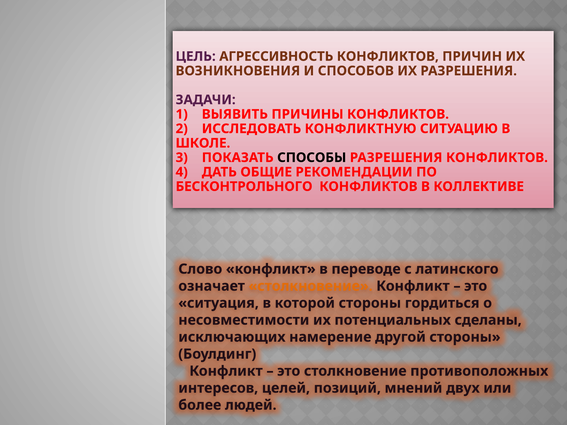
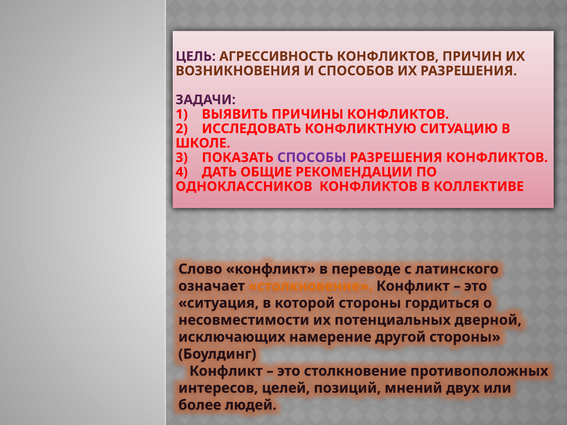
СПОСОБЫ colour: black -> purple
БЕСКОНТРОЛЬНОГО: БЕСКОНТРОЛЬНОГО -> ОДНОКЛАССНИКОВ
сделаны: сделаны -> дверной
